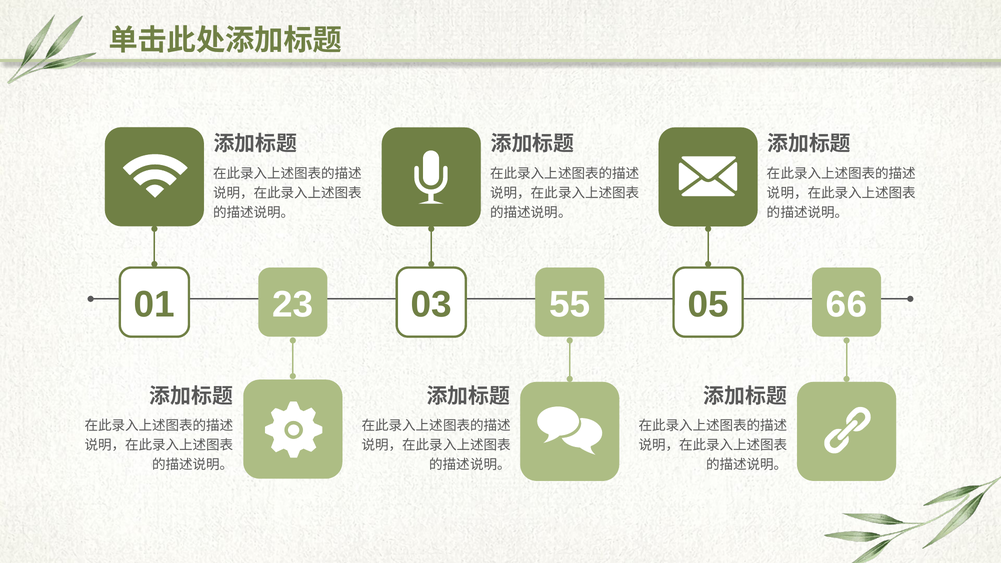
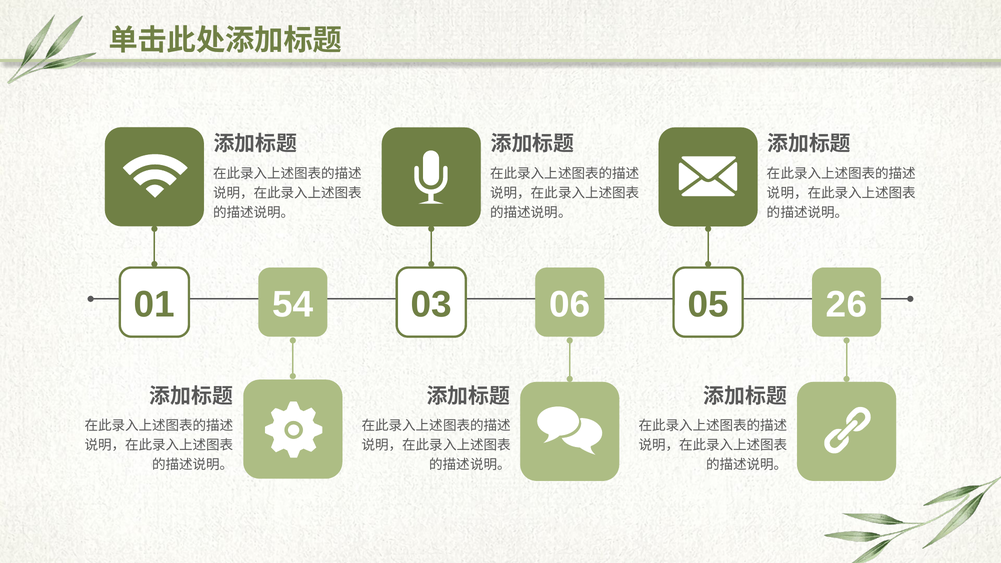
23: 23 -> 54
55: 55 -> 06
66: 66 -> 26
